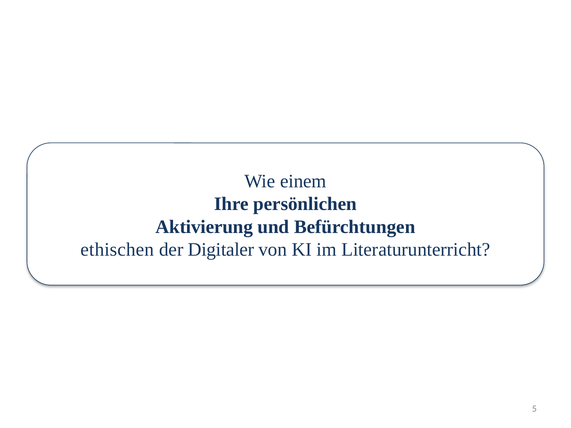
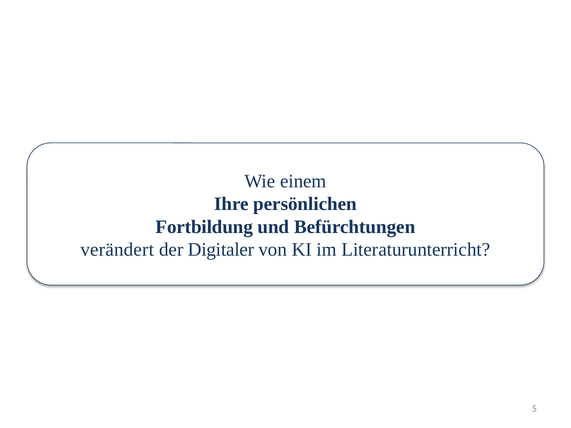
Aktivierung: Aktivierung -> Fortbildung
ethischen: ethischen -> verändert
